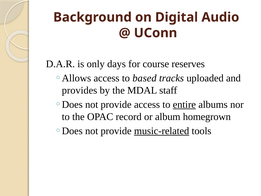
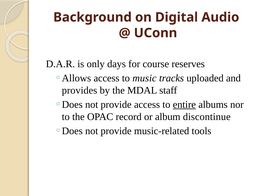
based: based -> music
homegrown: homegrown -> discontinue
music-related underline: present -> none
